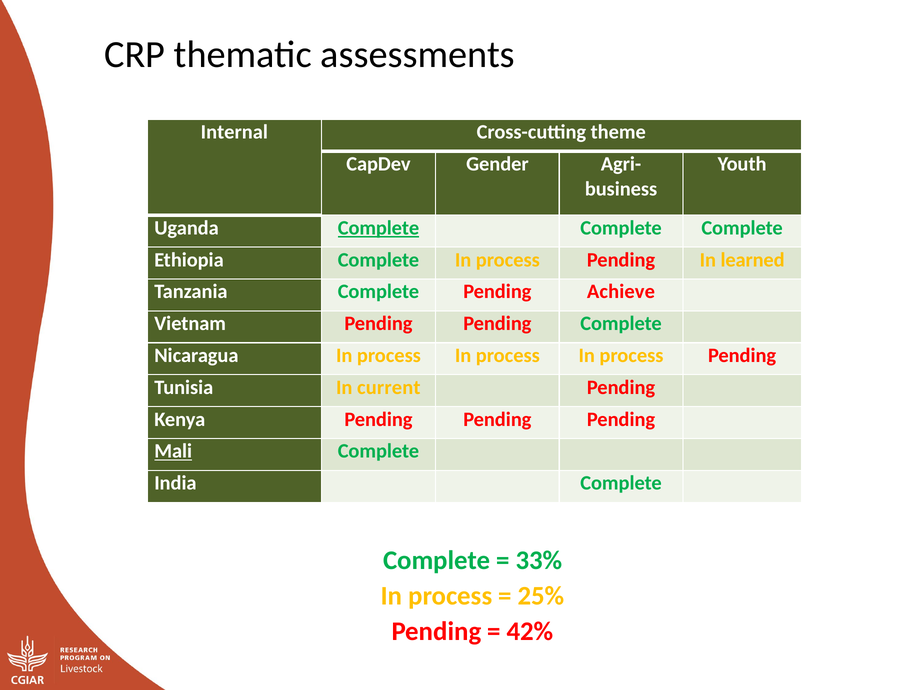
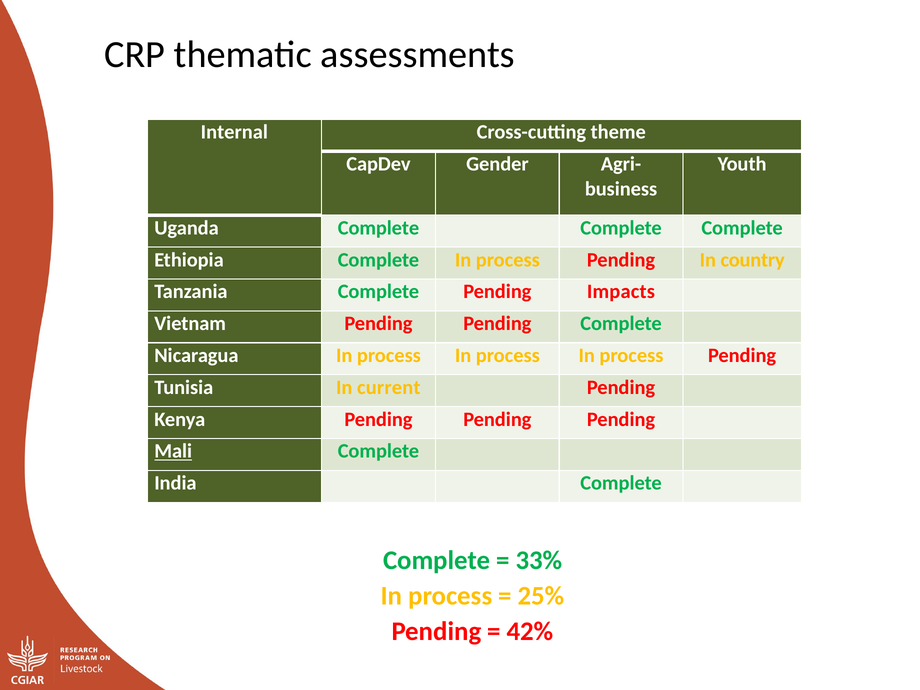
Complete at (378, 228) underline: present -> none
learned: learned -> country
Achieve: Achieve -> Impacts
